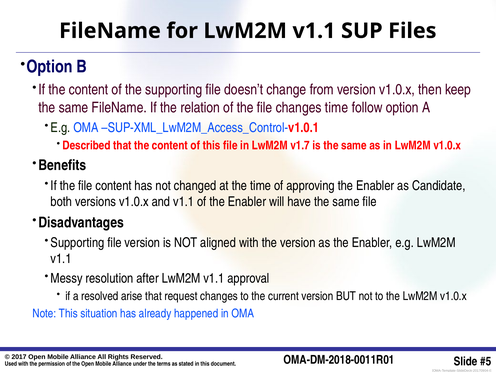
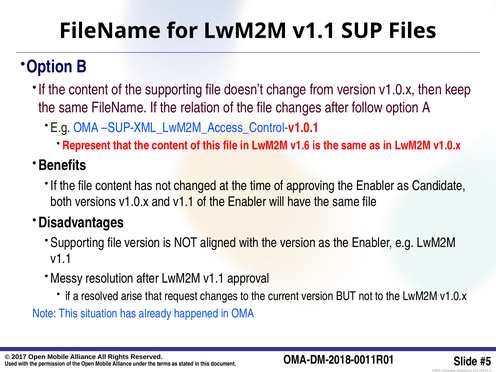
changes time: time -> after
Described: Described -> Represent
v1.7: v1.7 -> v1.6
